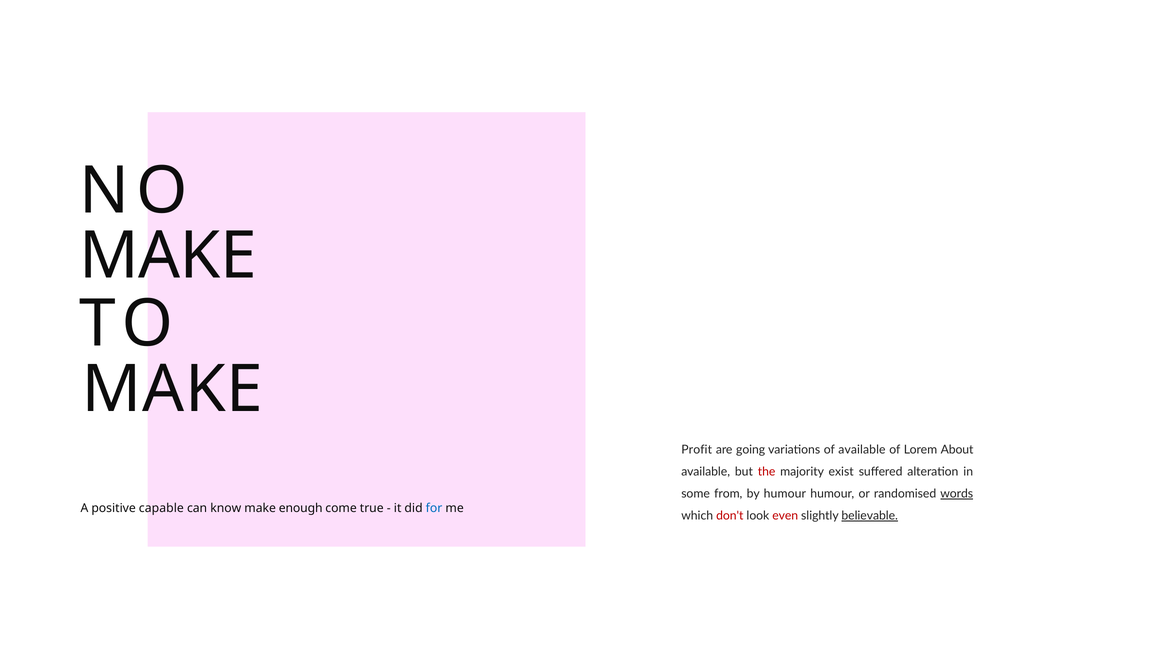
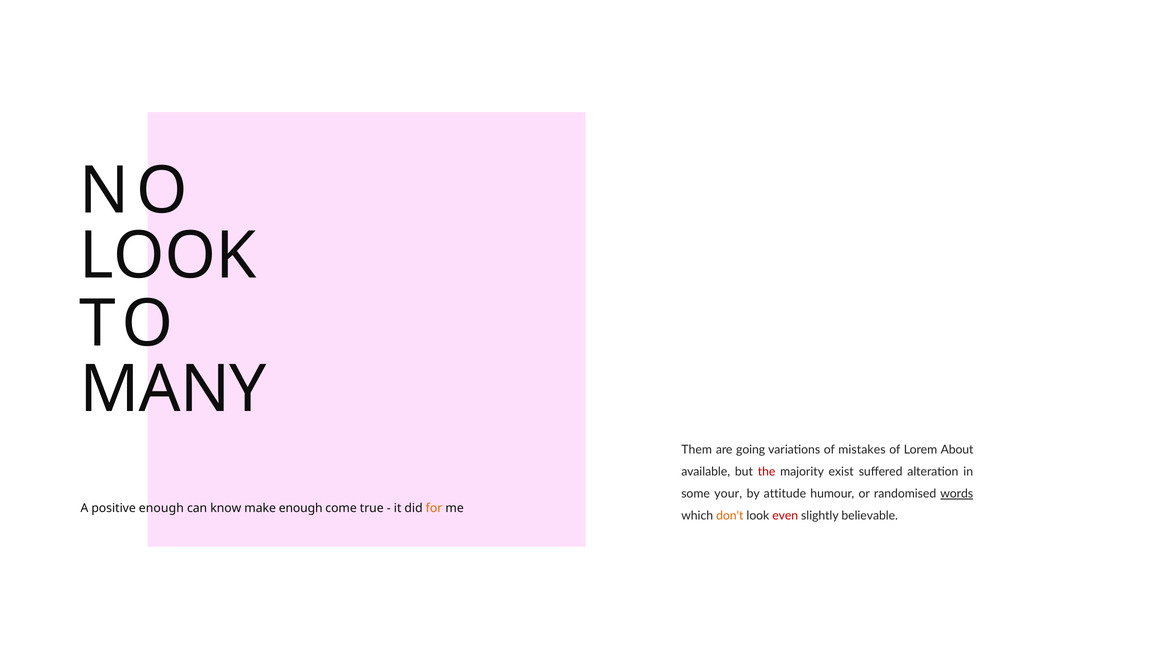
MAKE at (168, 256): MAKE -> LOOK
MAKE at (172, 389): MAKE -> MANY
Profit: Profit -> Them
of available: available -> mistakes
from: from -> your
by humour: humour -> attitude
positive capable: capable -> enough
for colour: blue -> orange
don't colour: red -> orange
believable underline: present -> none
